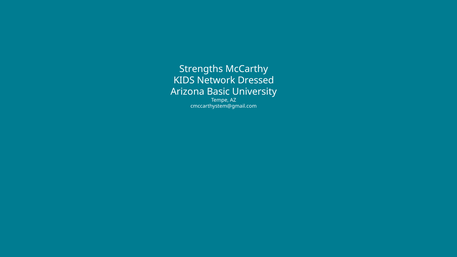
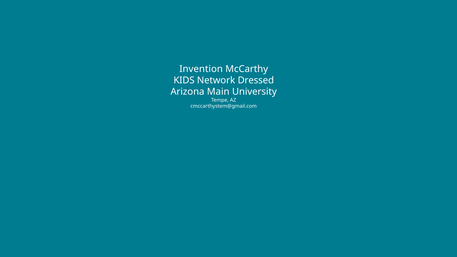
Strengths: Strengths -> Invention
Basic: Basic -> Main
